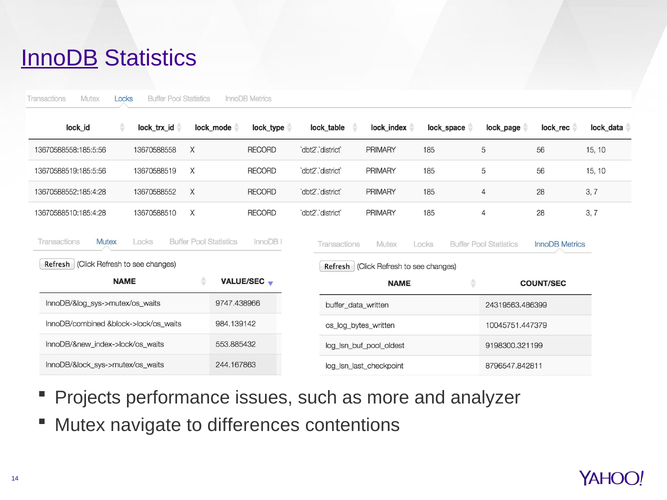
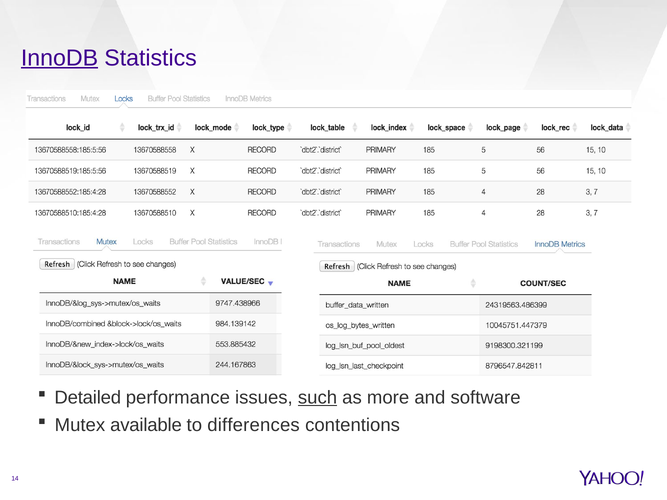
Projects: Projects -> Detailed
such underline: none -> present
analyzer: analyzer -> software
navigate: navigate -> available
